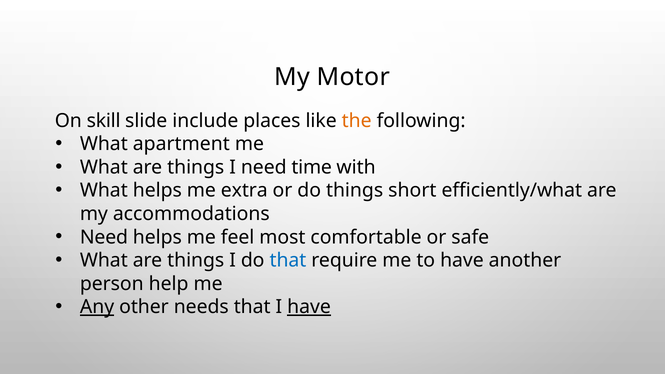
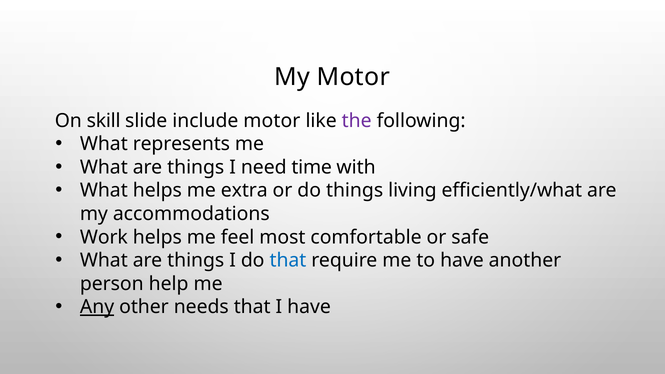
include places: places -> motor
the colour: orange -> purple
apartment: apartment -> represents
short: short -> living
Need at (104, 237): Need -> Work
have at (309, 307) underline: present -> none
